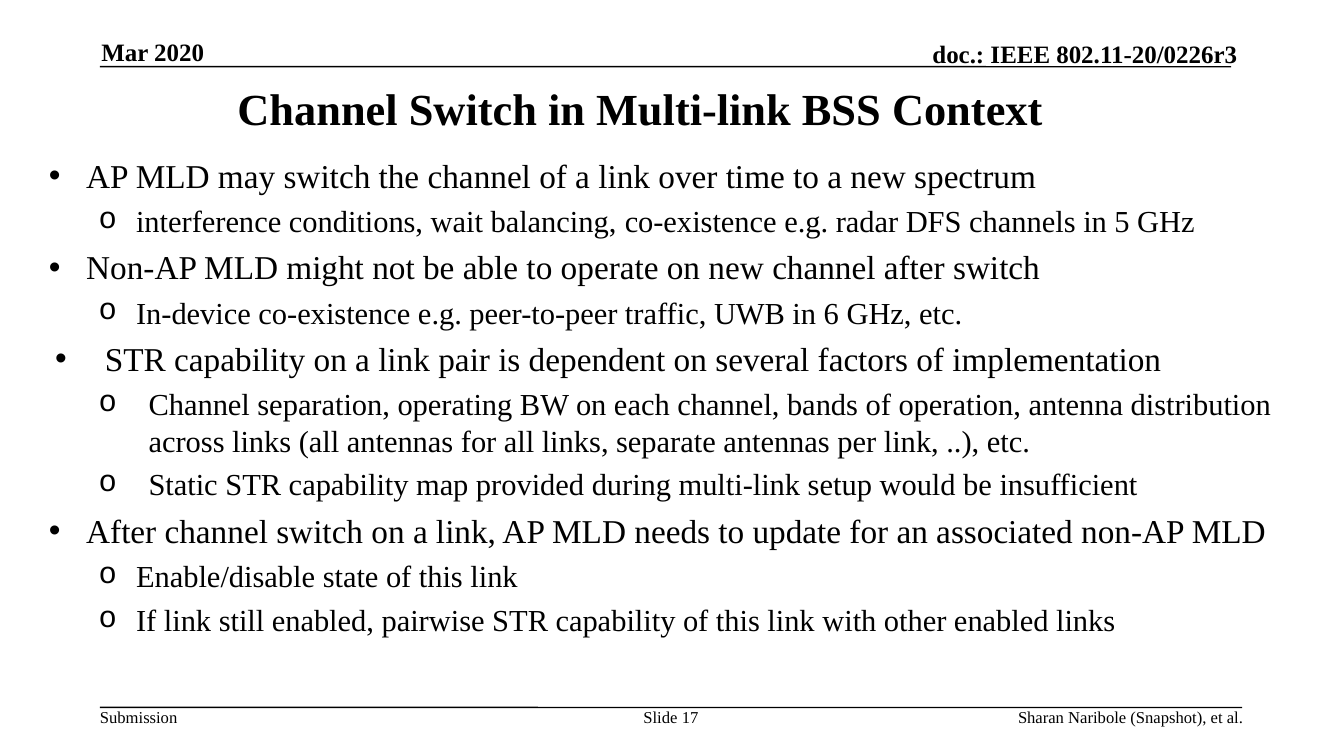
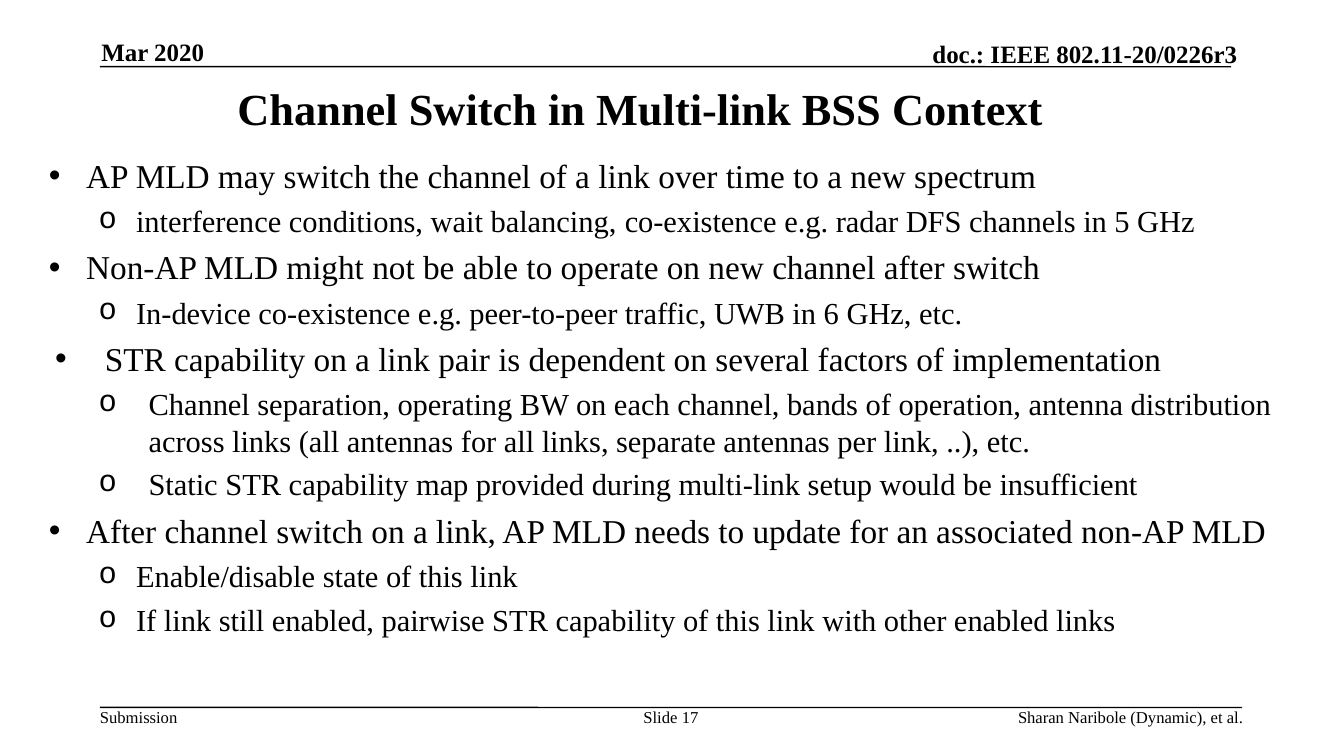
Snapshot: Snapshot -> Dynamic
